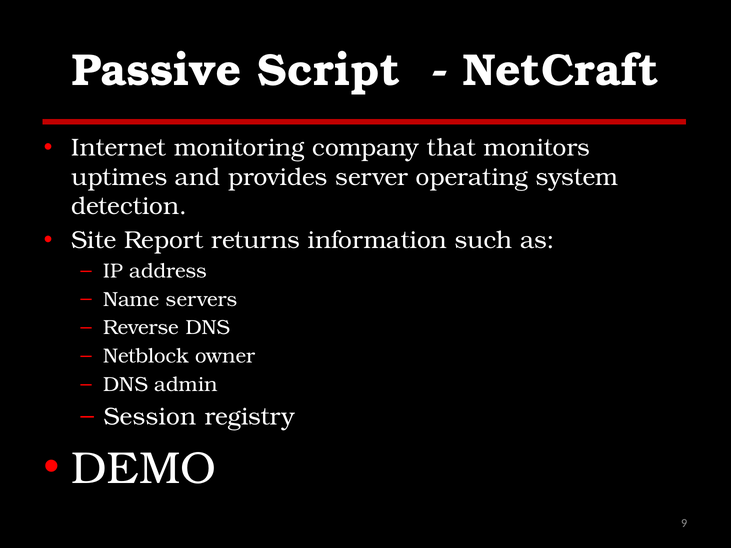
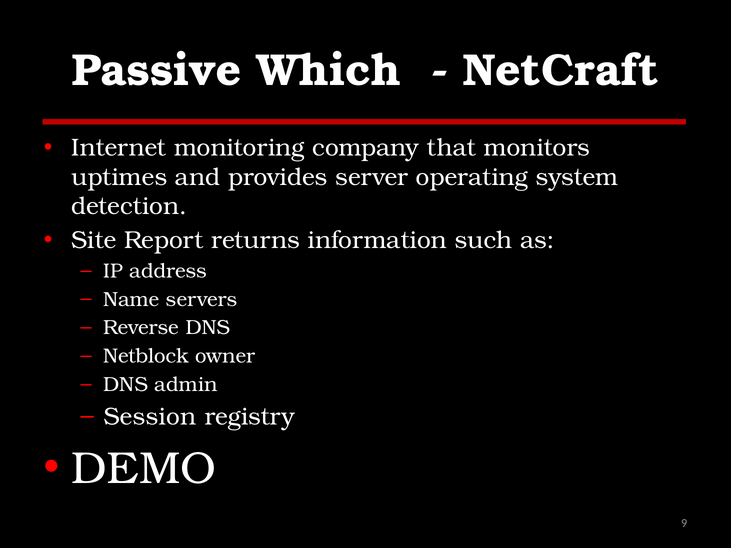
Script: Script -> Which
